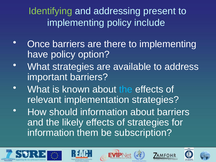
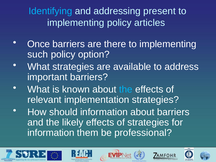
Identifying colour: light green -> light blue
include: include -> articles
have: have -> such
subscription: subscription -> professional
